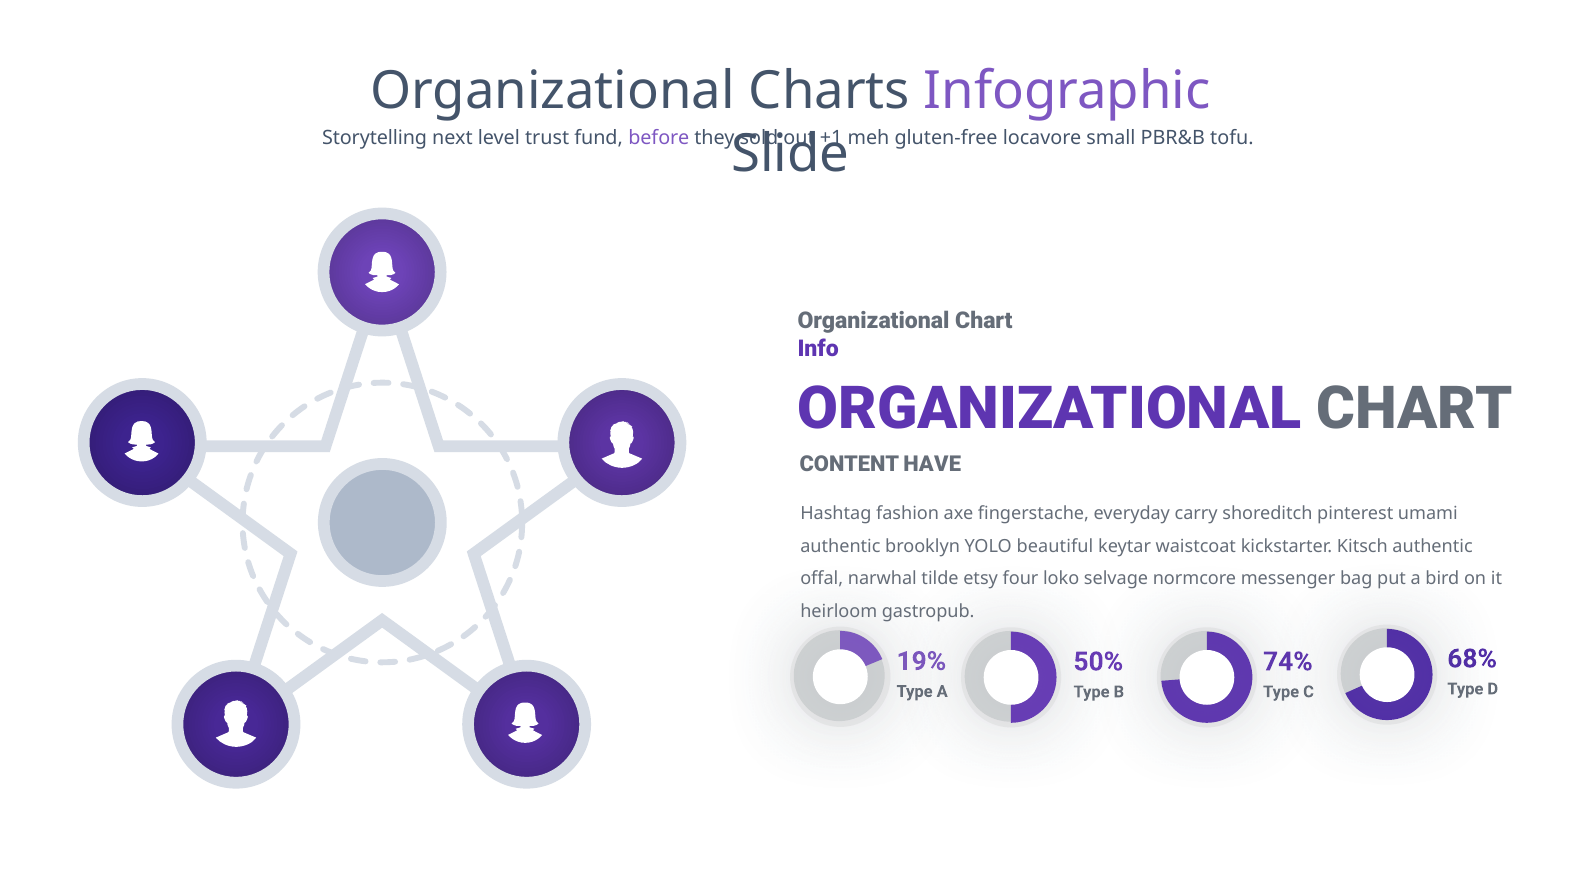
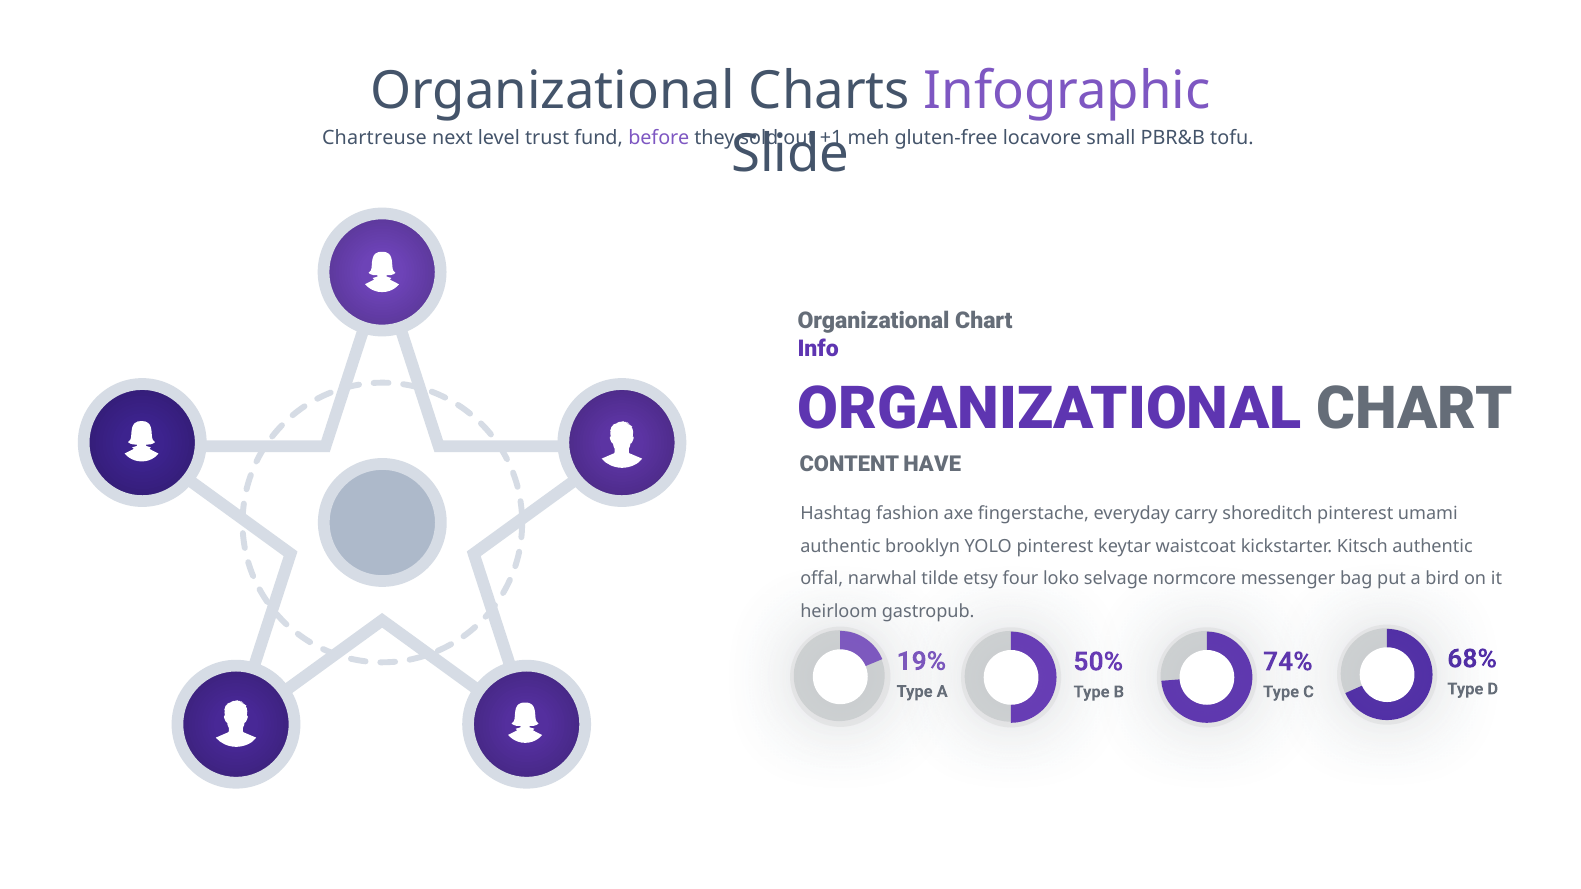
Storytelling: Storytelling -> Chartreuse
YOLO beautiful: beautiful -> pinterest
